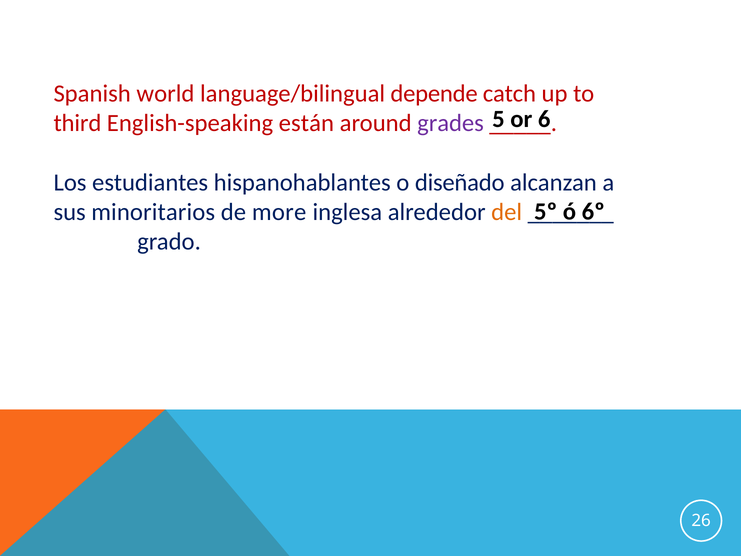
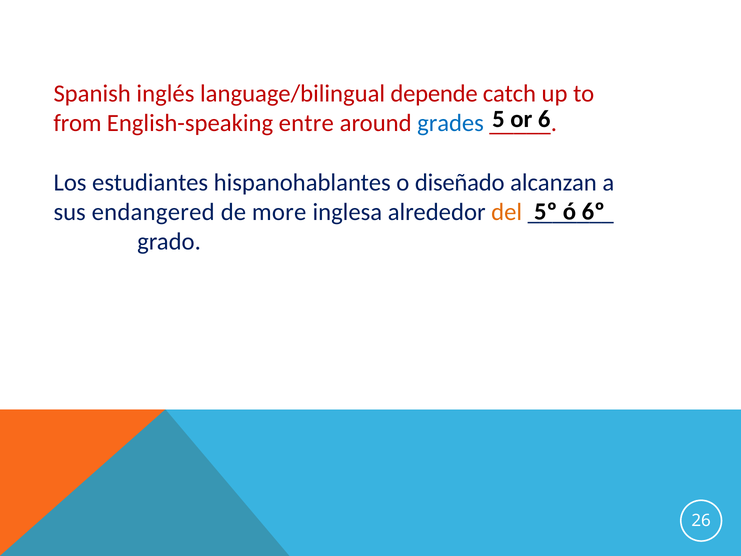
world: world -> inglés
third: third -> from
están: están -> entre
grades colour: purple -> blue
minoritarios: minoritarios -> endangered
